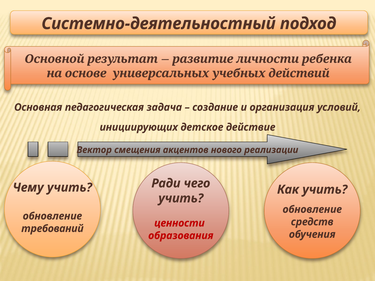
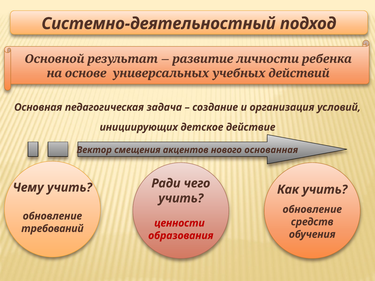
реализации: реализации -> основанная
